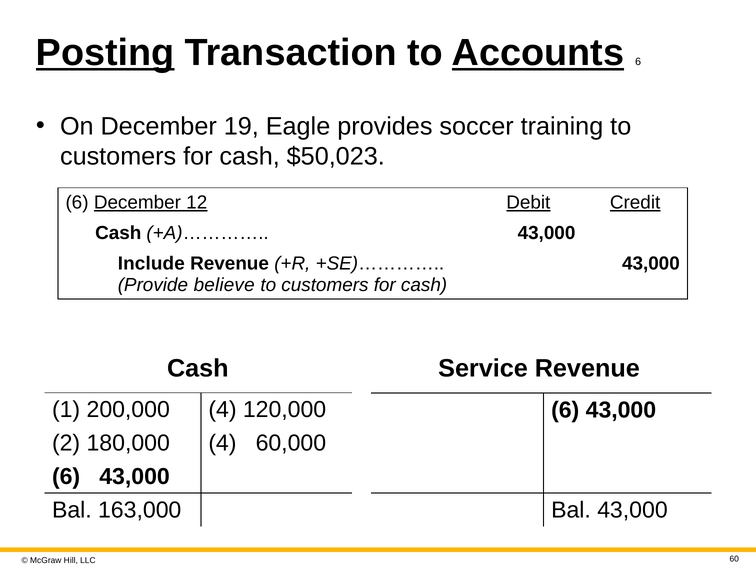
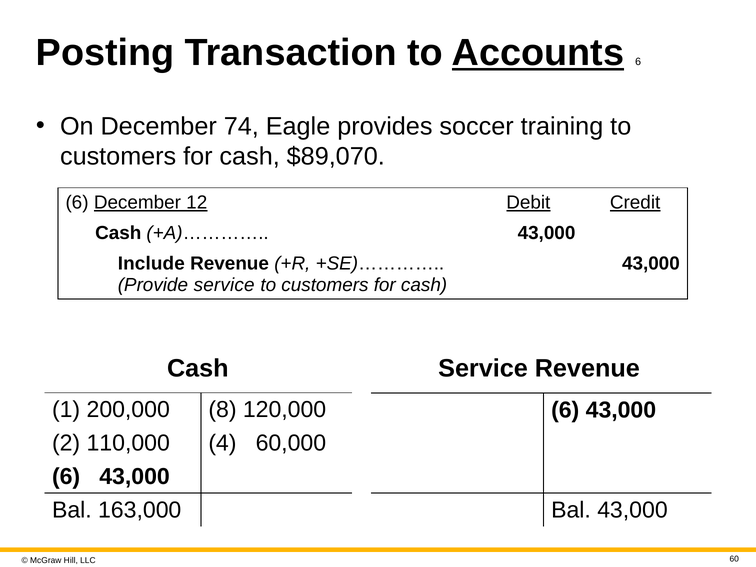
Posting underline: present -> none
19: 19 -> 74
$50,023: $50,023 -> $89,070
Provide believe: believe -> service
200,000 4: 4 -> 8
180,000: 180,000 -> 110,000
